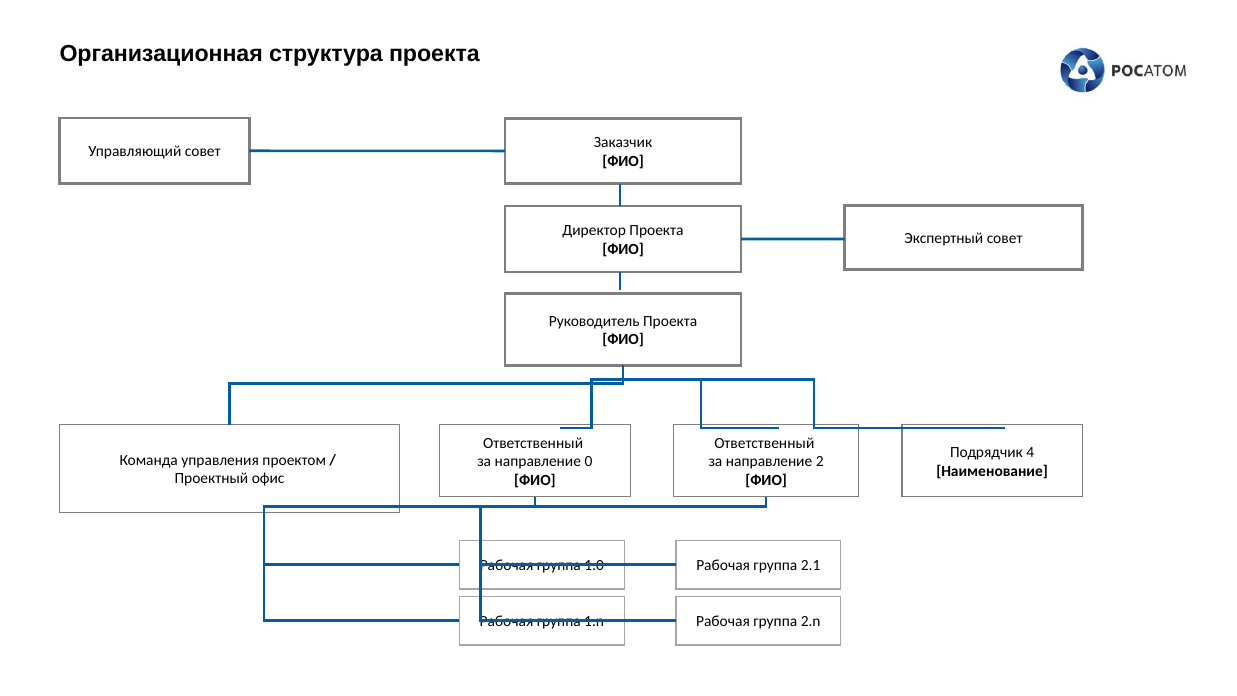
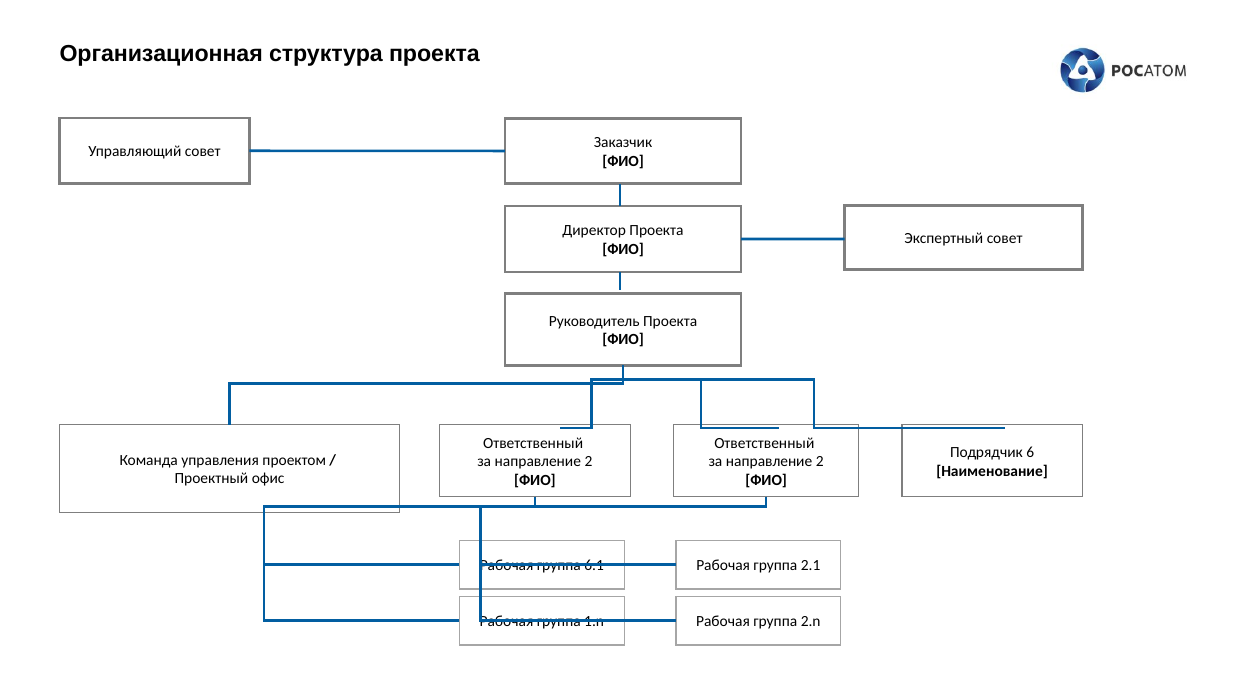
4: 4 -> 6
0 at (588, 462): 0 -> 2
1.0: 1.0 -> 6.1
